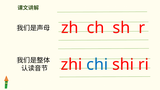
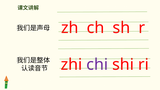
chi colour: blue -> purple
